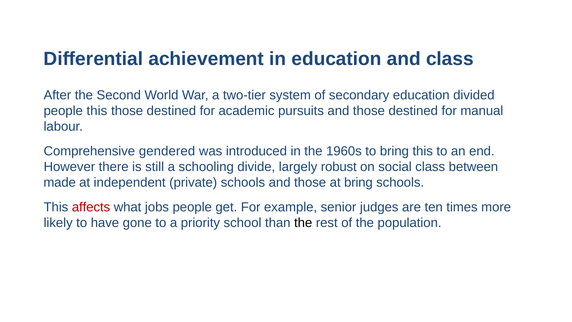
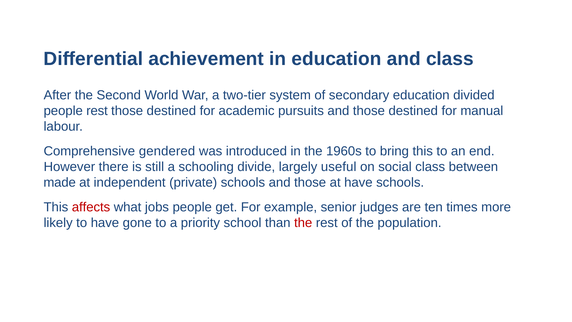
people this: this -> rest
robust: robust -> useful
at bring: bring -> have
the at (303, 223) colour: black -> red
